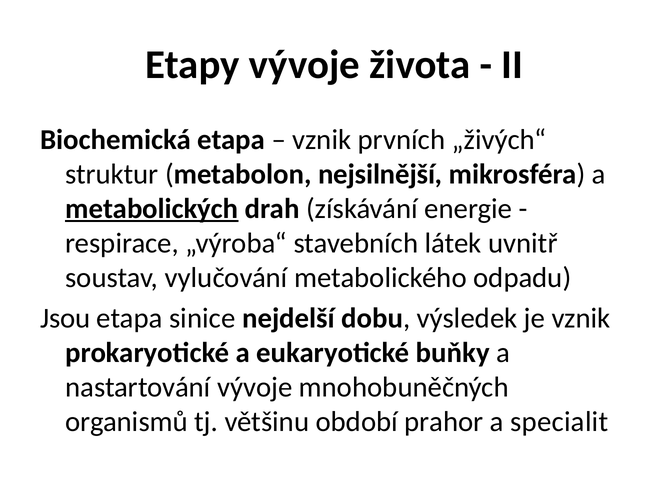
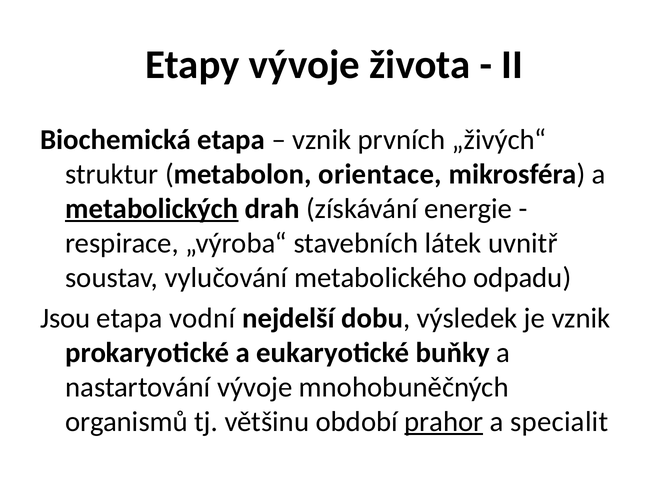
nejsilnější: nejsilnější -> orientace
sinice: sinice -> vodní
prahor underline: none -> present
